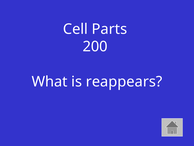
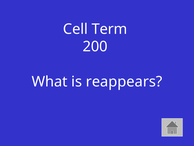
Parts: Parts -> Term
